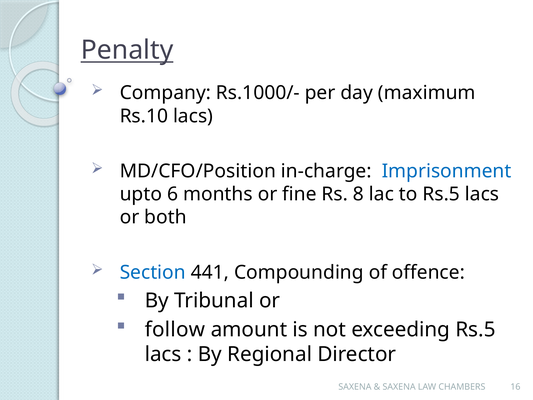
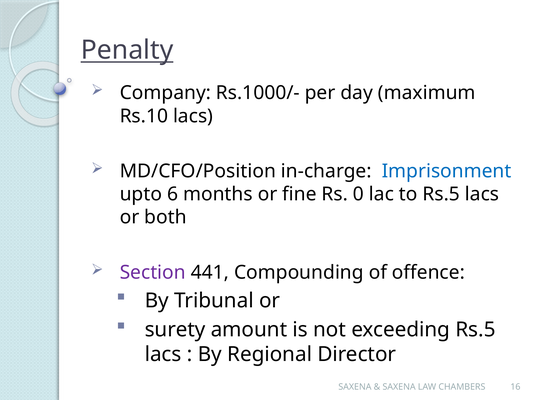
8: 8 -> 0
Section colour: blue -> purple
follow: follow -> surety
